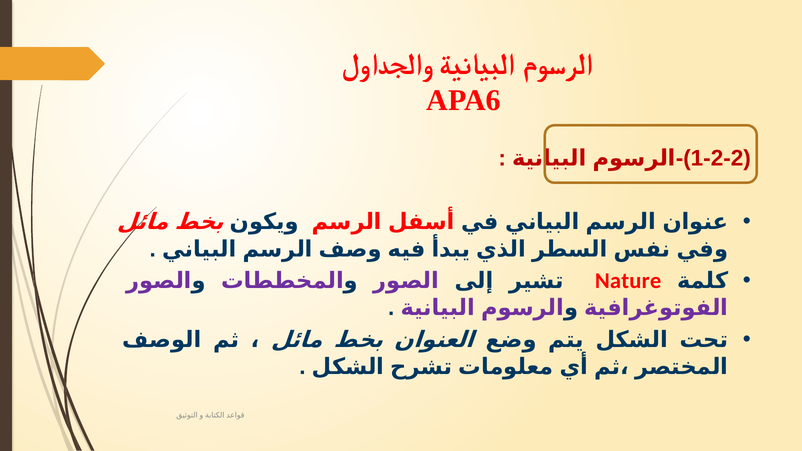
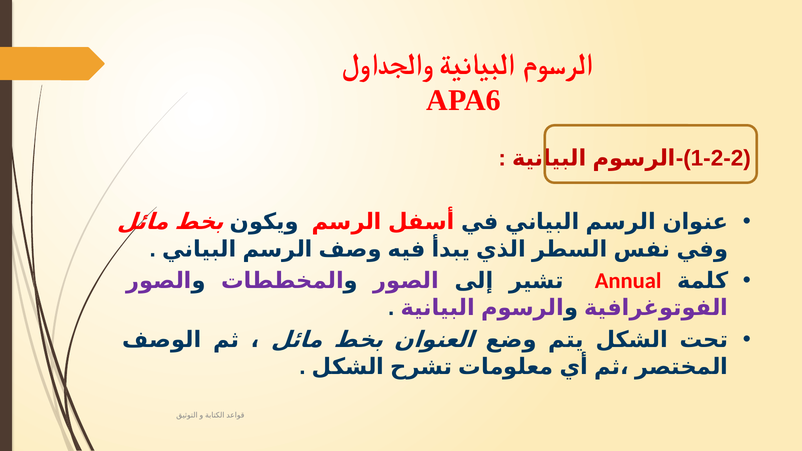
Nature: Nature -> Annual
